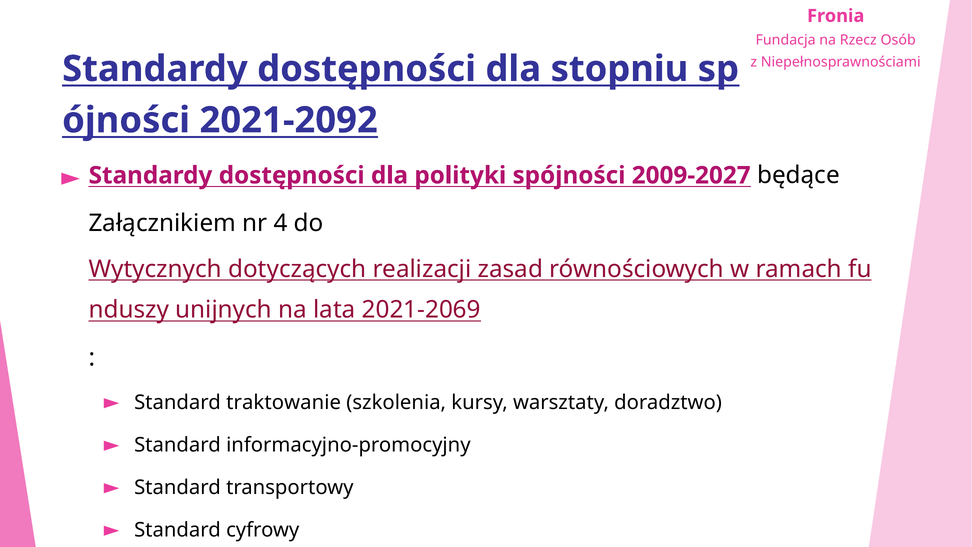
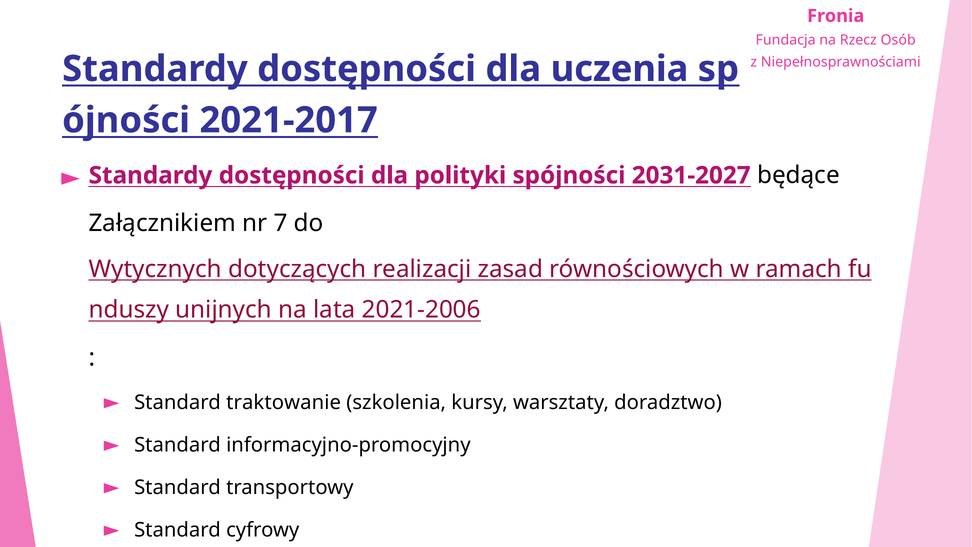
stopniu: stopniu -> uczenia
2021-2092: 2021-2092 -> 2021-2017
2009-2027: 2009-2027 -> 2031-2027
4: 4 -> 7
2021‑2069: 2021‑2069 -> 2021‑2006
